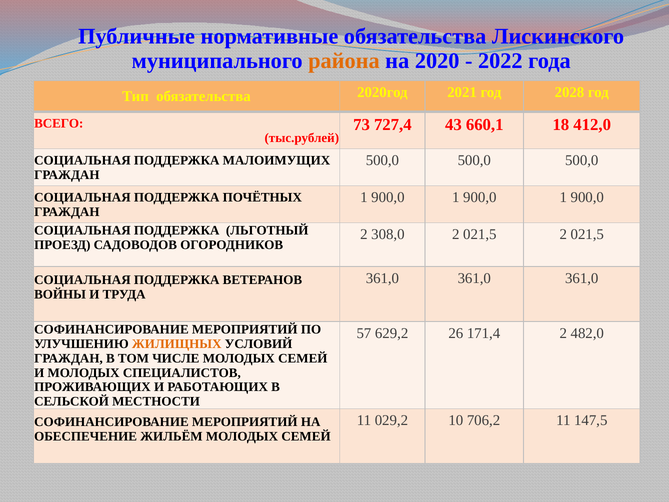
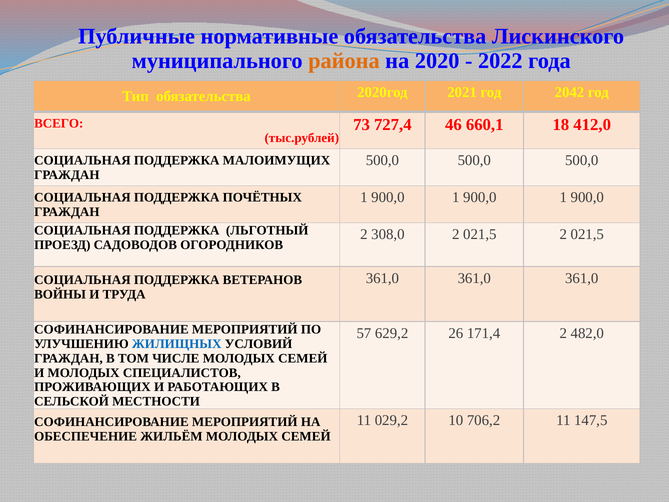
2028: 2028 -> 2042
43: 43 -> 46
ЖИЛИЩНЫХ colour: orange -> blue
